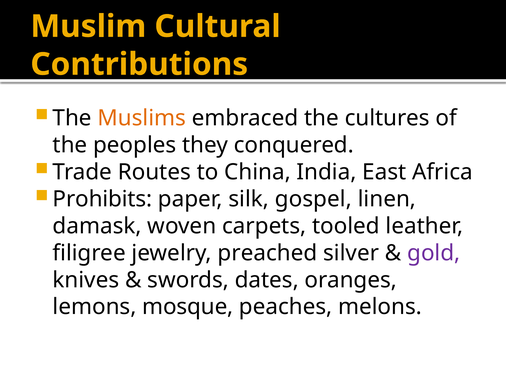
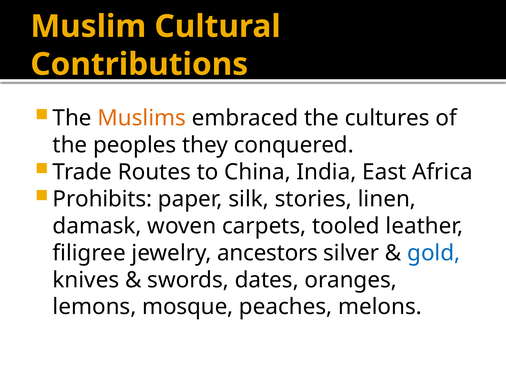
gospel: gospel -> stories
preached: preached -> ancestors
gold colour: purple -> blue
